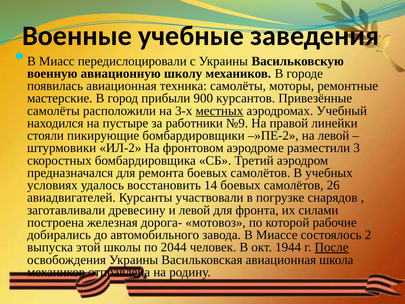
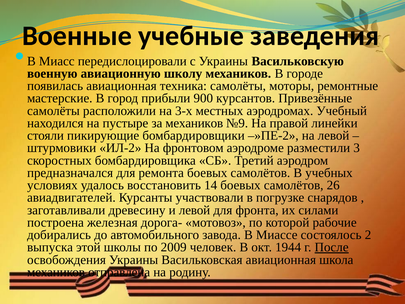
местных underline: present -> none
за работники: работники -> механиков
2044: 2044 -> 2009
